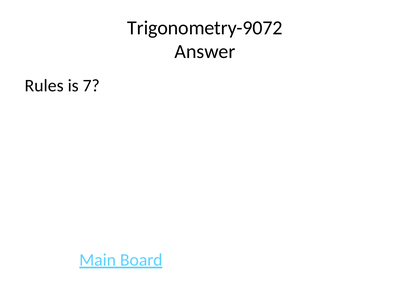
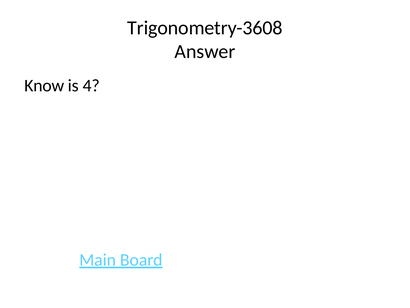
Trigonometry-9072: Trigonometry-9072 -> Trigonometry-3608
Rules: Rules -> Know
7: 7 -> 4
